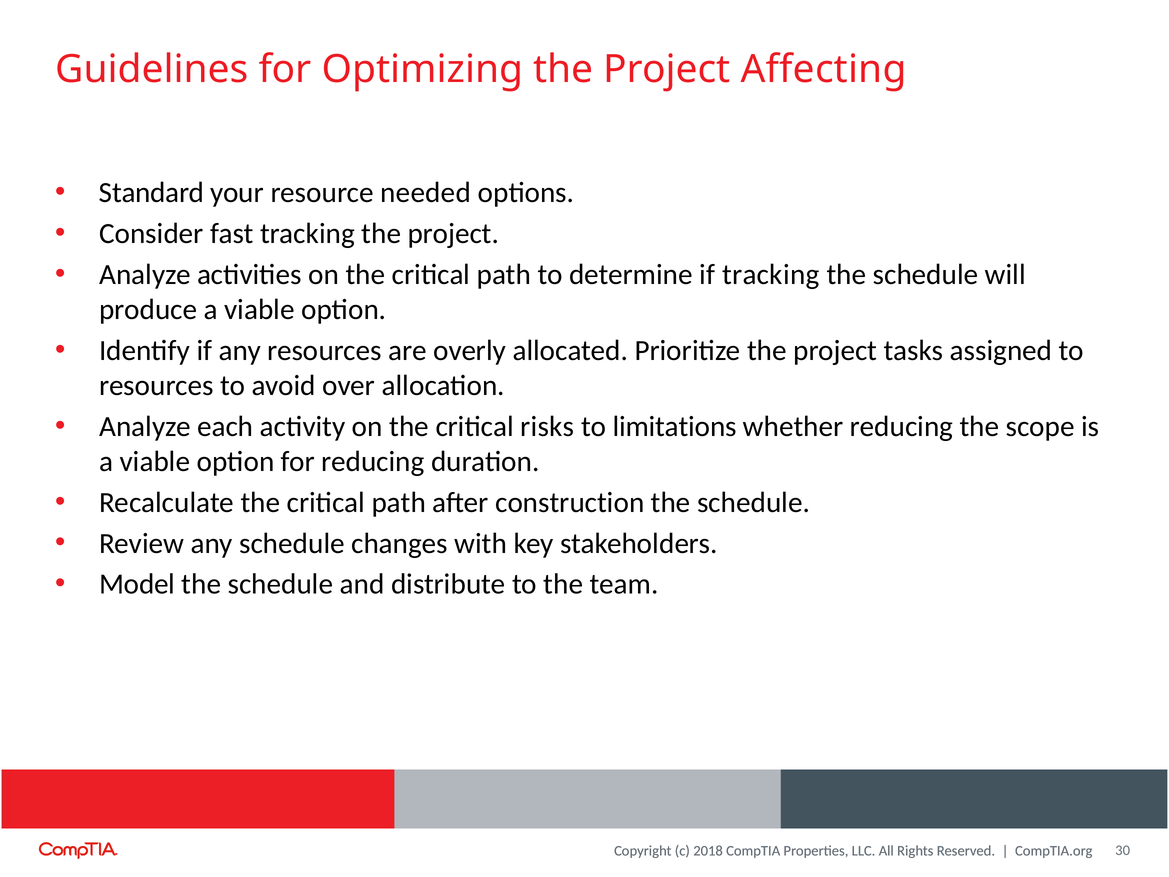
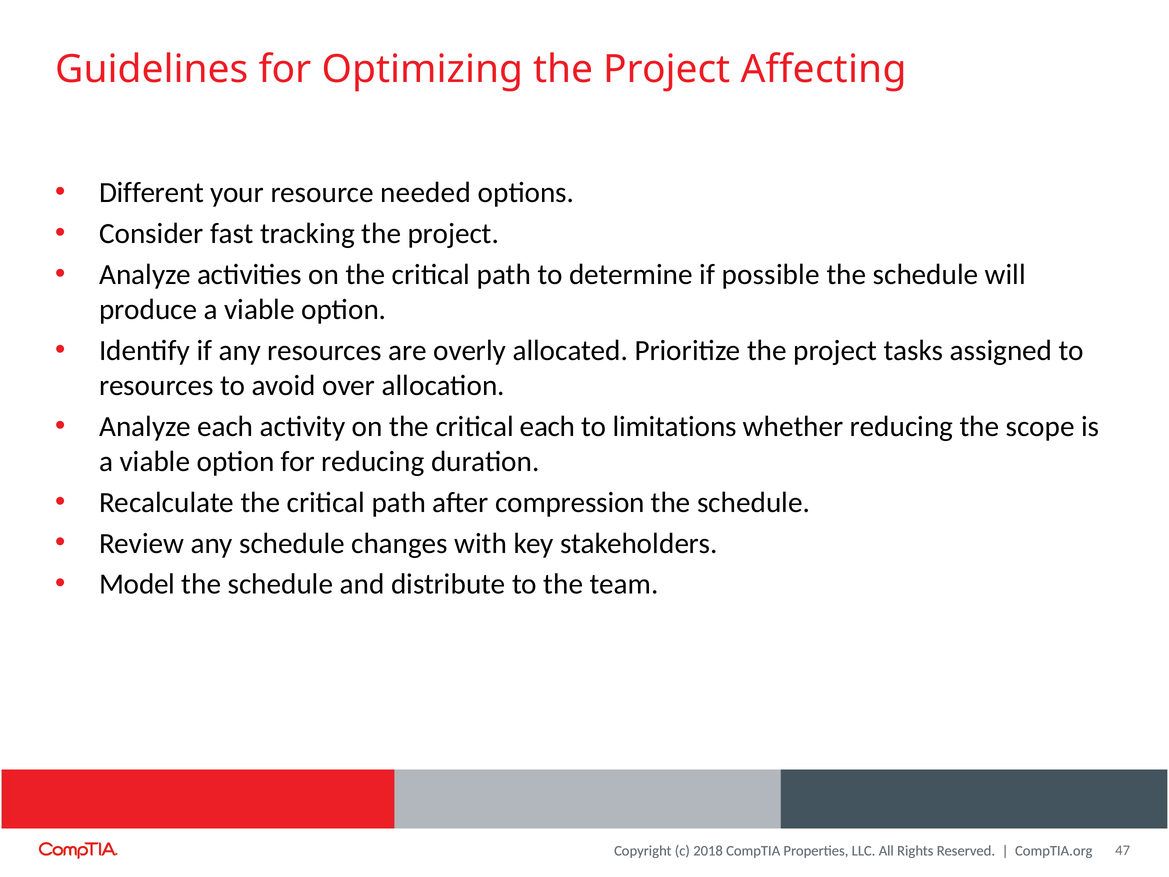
Standard: Standard -> Different
if tracking: tracking -> possible
critical risks: risks -> each
construction: construction -> compression
30: 30 -> 47
